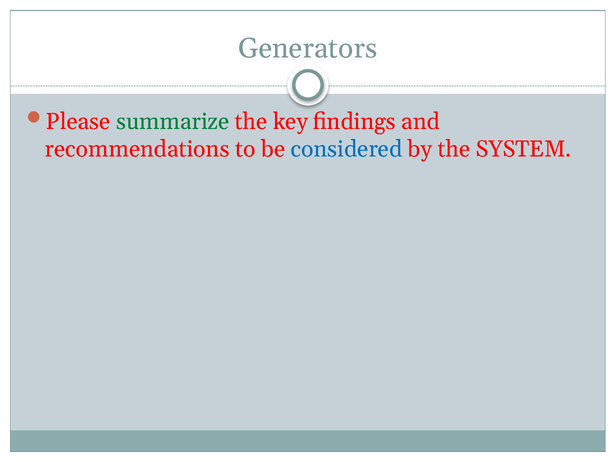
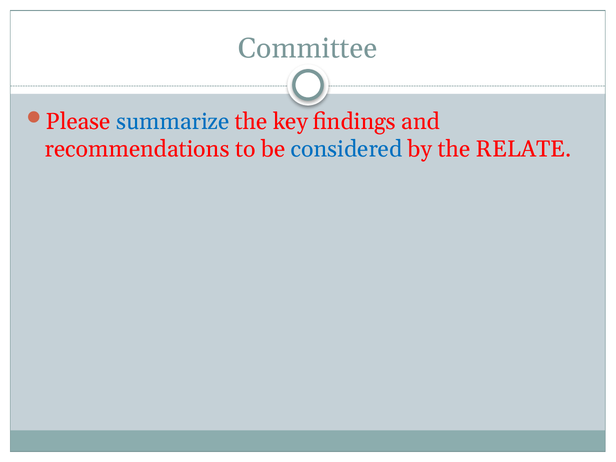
Generators: Generators -> Committee
summarize colour: green -> blue
SYSTEM: SYSTEM -> RELATE
